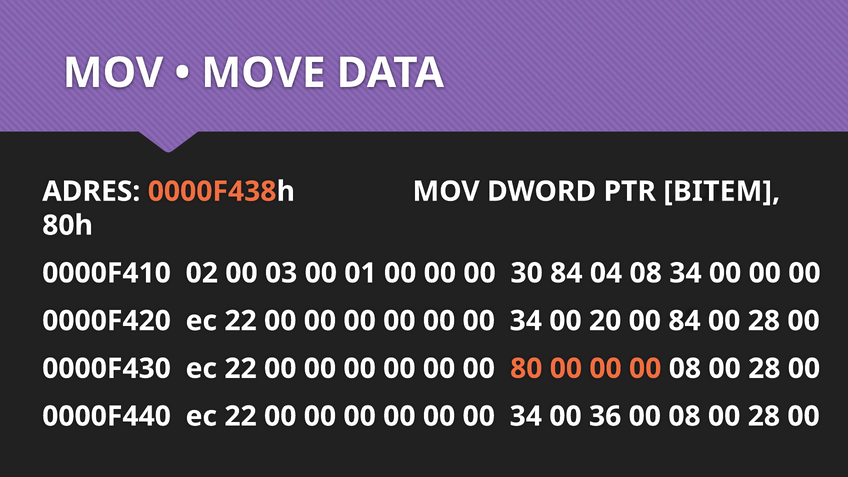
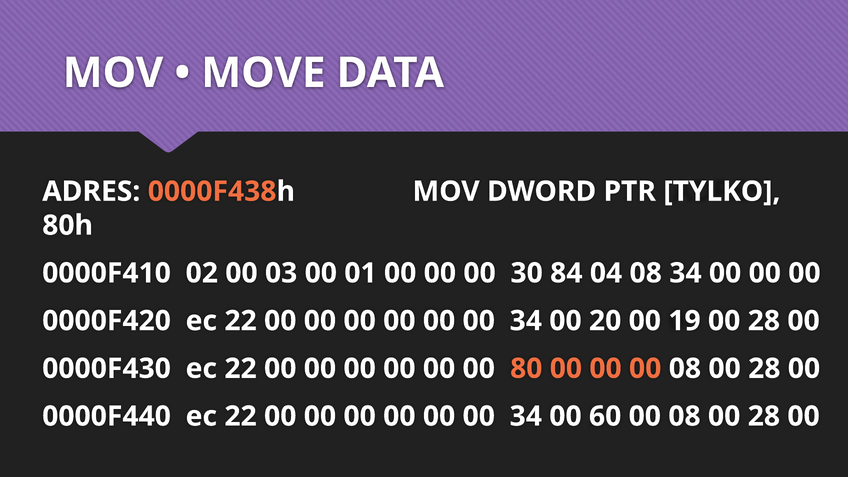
BITEM: BITEM -> TYLKO
00 84: 84 -> 19
36: 36 -> 60
